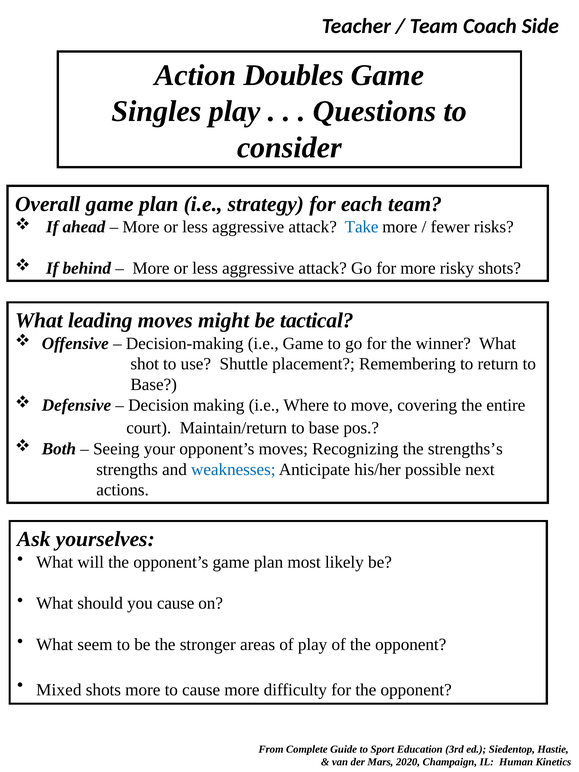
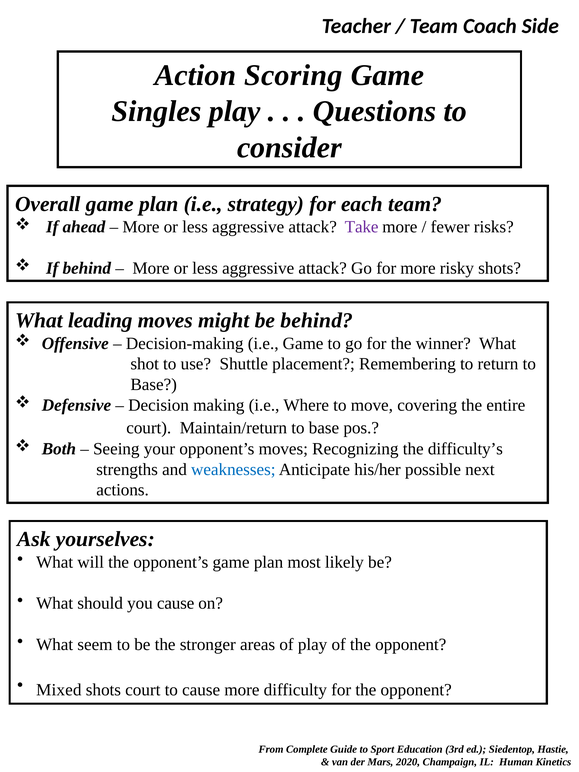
Doubles: Doubles -> Scoring
Take colour: blue -> purple
be tactical: tactical -> behind
strengths’s: strengths’s -> difficulty’s
shots more: more -> court
